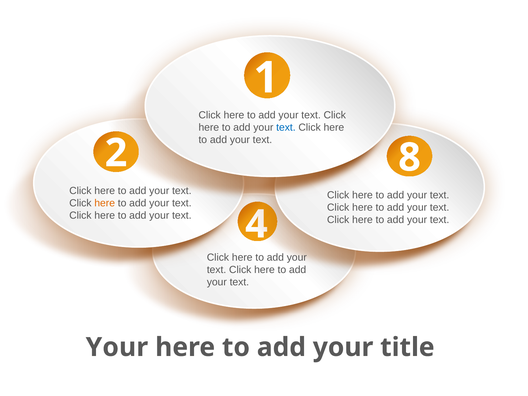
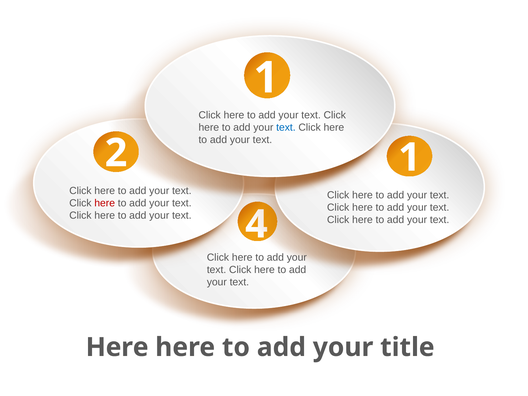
2 8: 8 -> 1
here at (105, 203) colour: orange -> red
Your at (117, 347): Your -> Here
